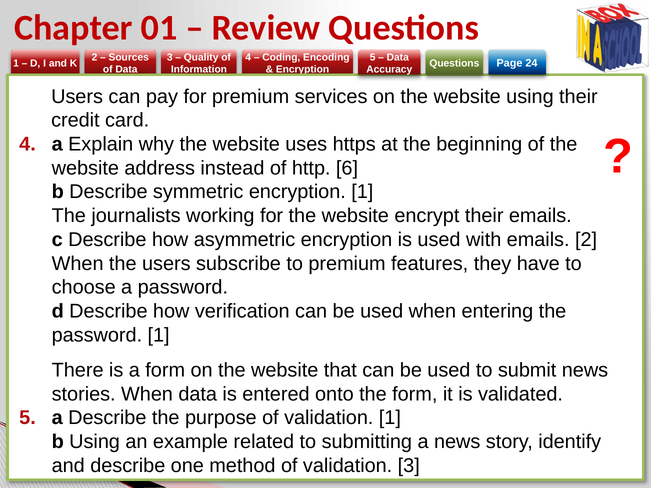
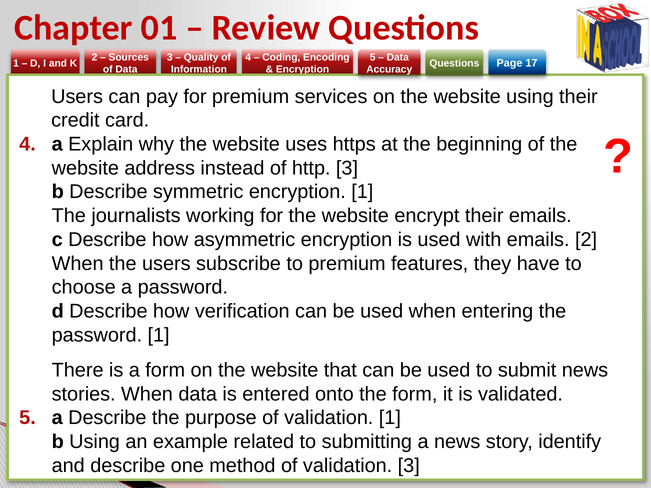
24: 24 -> 17
http 6: 6 -> 3
